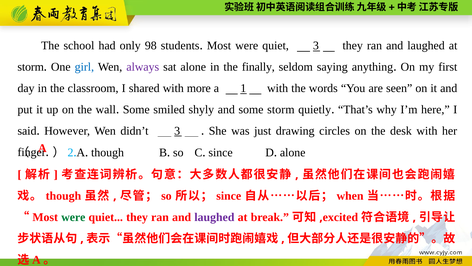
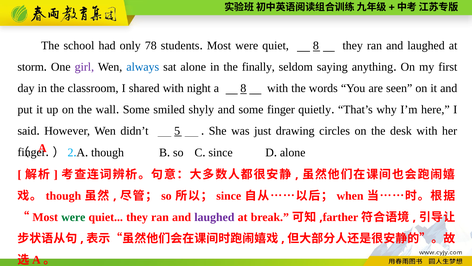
98: 98 -> 78
quiet 3: 3 -> 8
girl colour: blue -> purple
always colour: purple -> blue
more: more -> night
a 1: 1 -> 8
some storm: storm -> finger
didn’t 3: 3 -> 5
excited: excited -> farther
